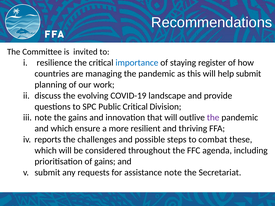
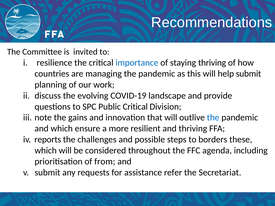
staying register: register -> thriving
the at (213, 118) colour: purple -> blue
combat: combat -> borders
of gains: gains -> from
assistance note: note -> refer
